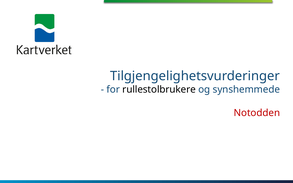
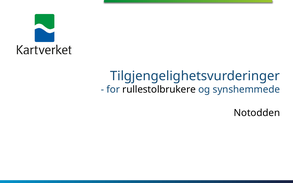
Notodden colour: red -> black
